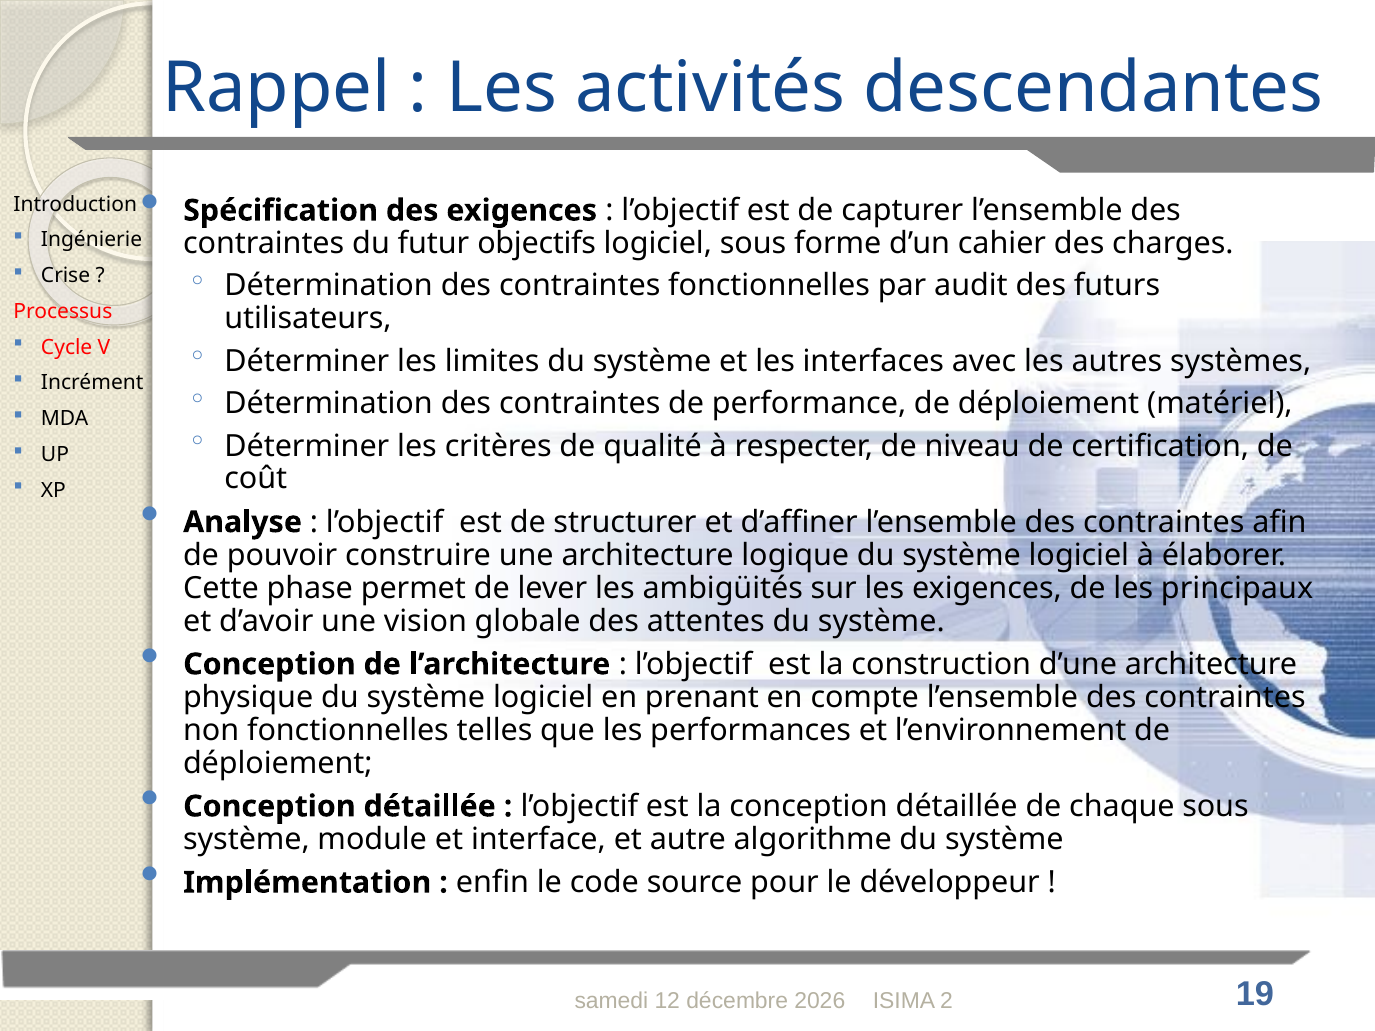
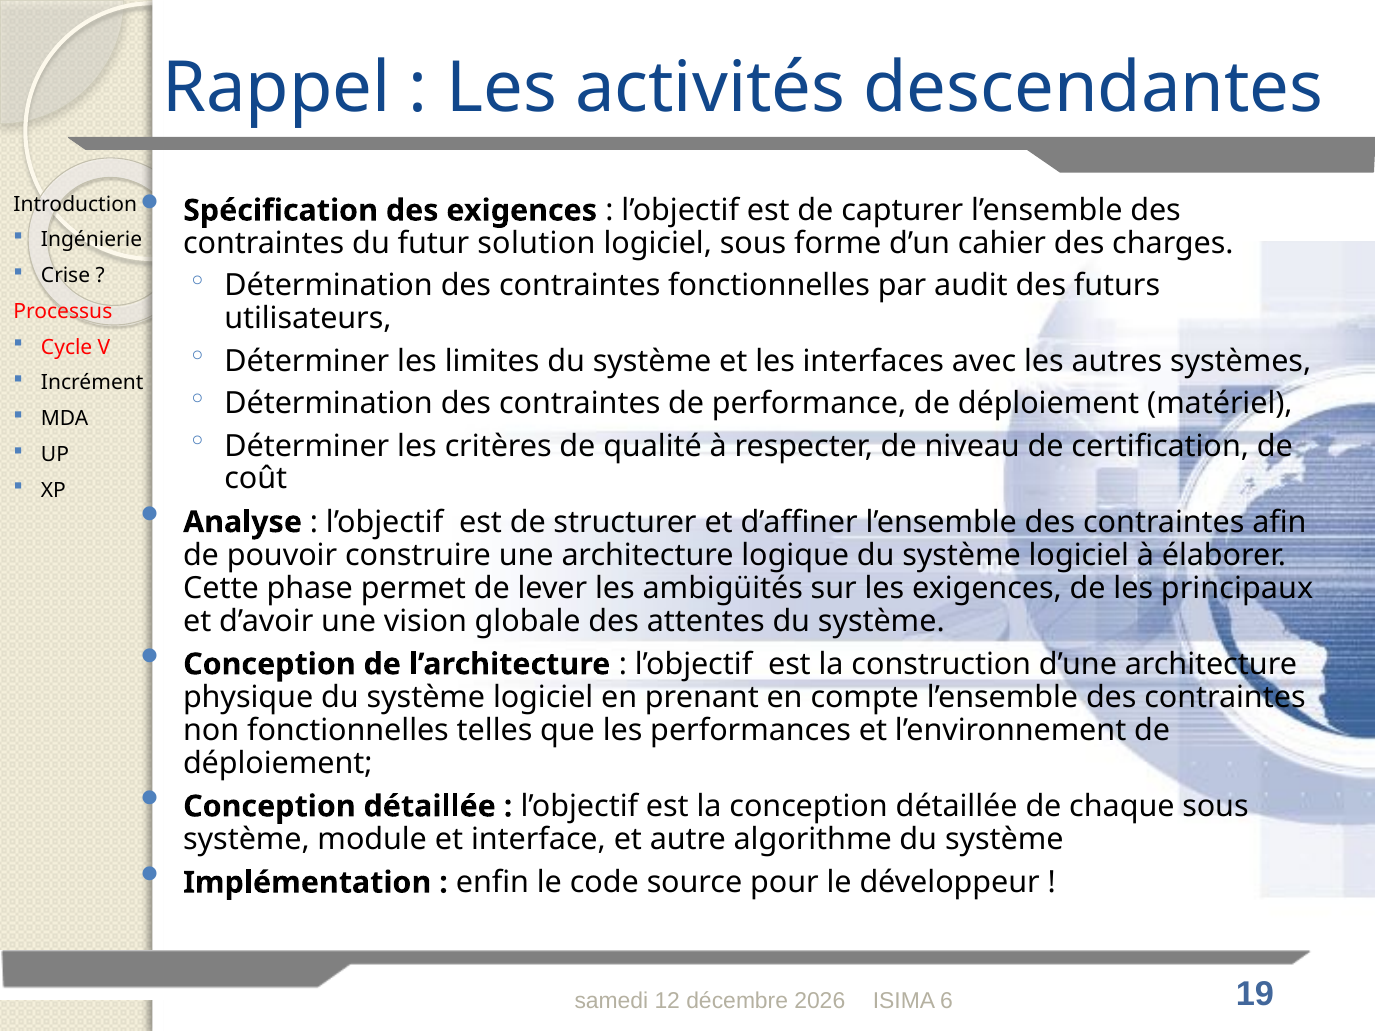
objectifs: objectifs -> solution
2: 2 -> 6
